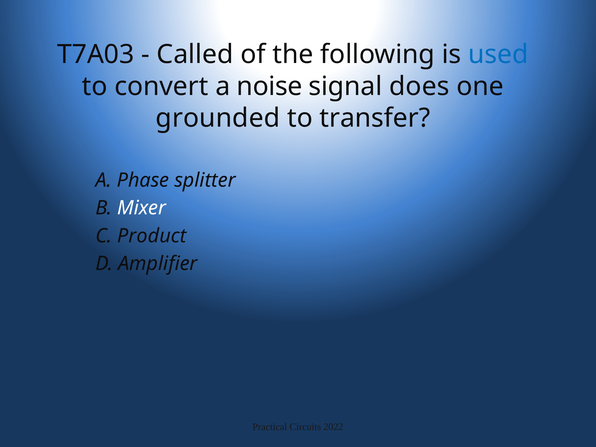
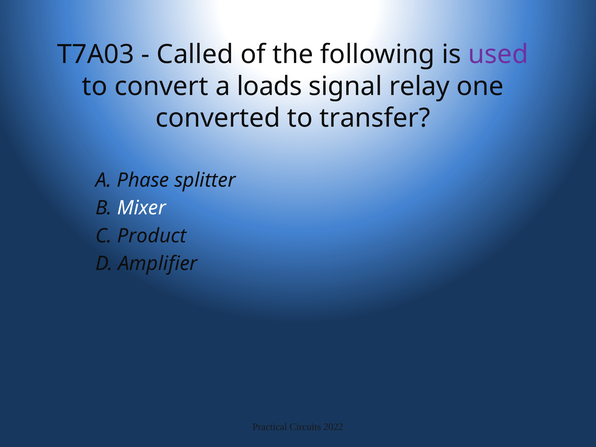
used colour: blue -> purple
noise: noise -> loads
does: does -> relay
grounded: grounded -> converted
